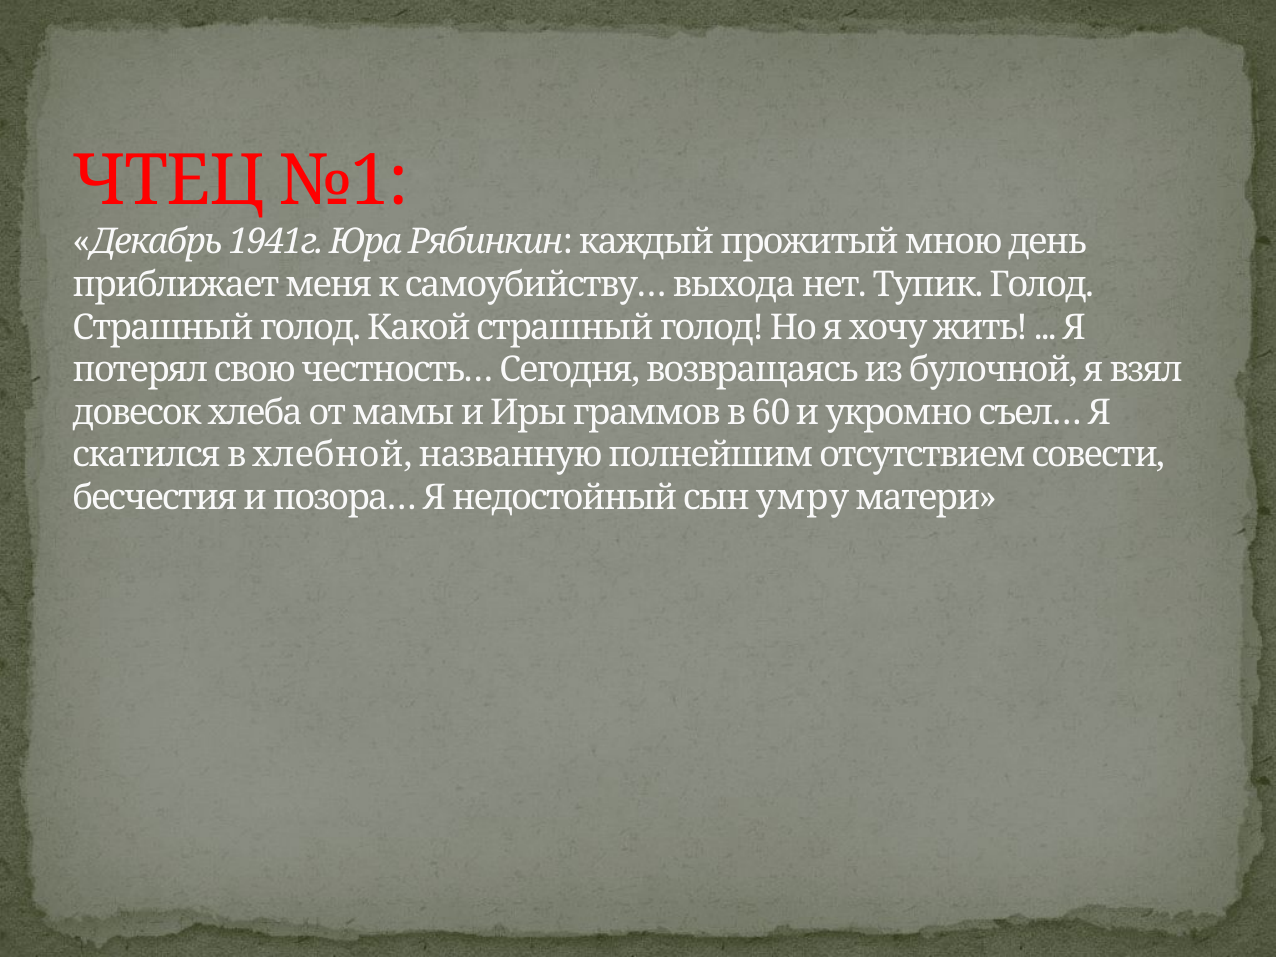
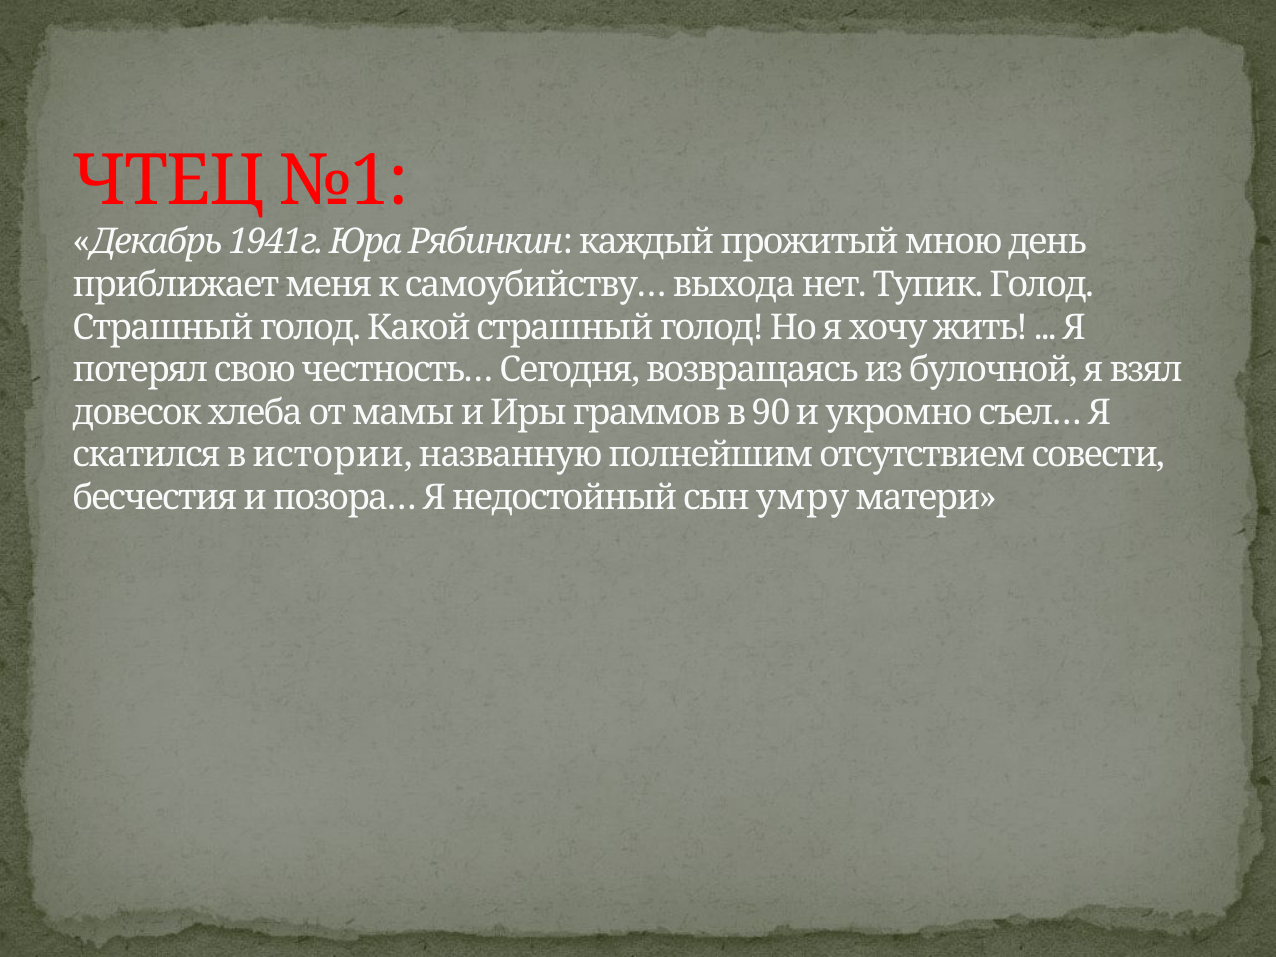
60: 60 -> 90
хлебной: хлебной -> истории
